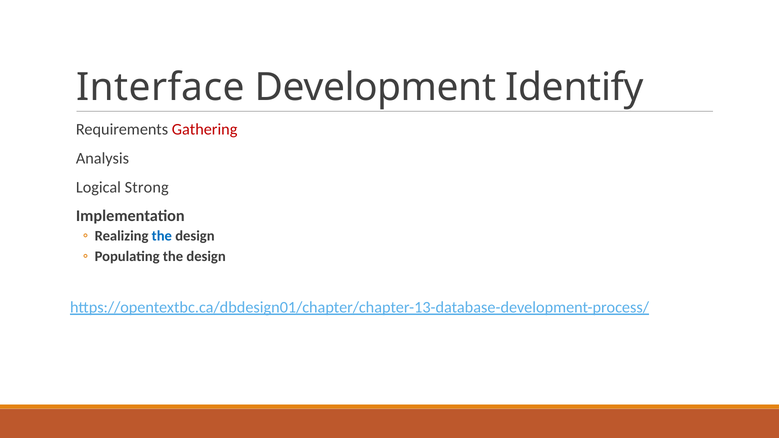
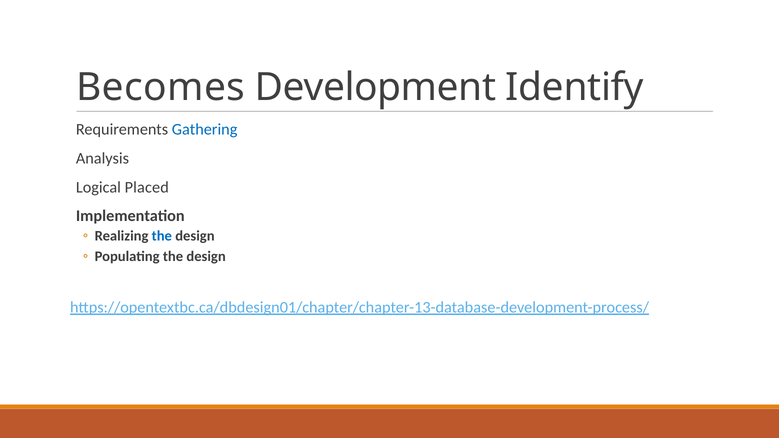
Interface: Interface -> Becomes
Gathering colour: red -> blue
Strong: Strong -> Placed
